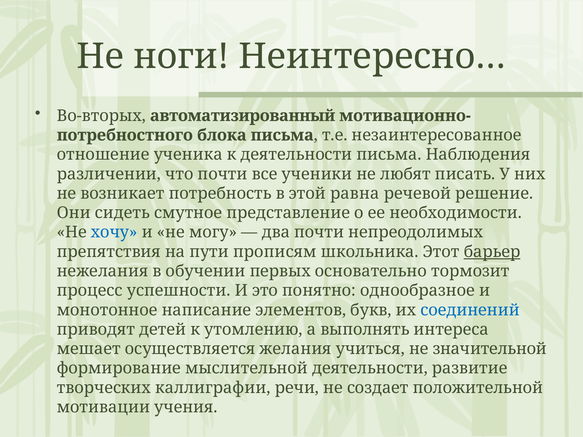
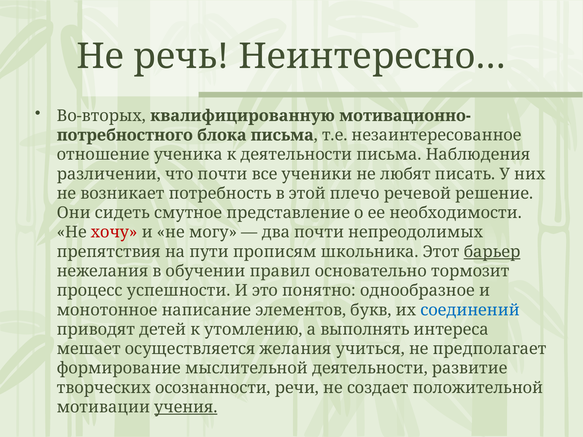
ноги: ноги -> речь
автоматизированный: автоматизированный -> квалифицированную
равна: равна -> плечо
хочу colour: blue -> red
первых: первых -> правил
значительной: значительной -> предполагает
каллиграфии: каллиграфии -> осознанности
учения underline: none -> present
